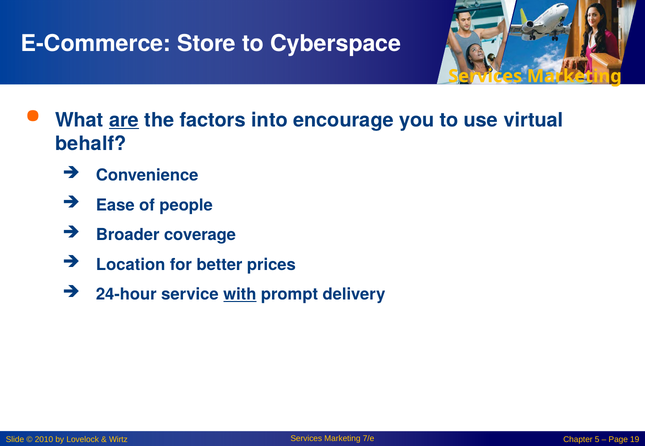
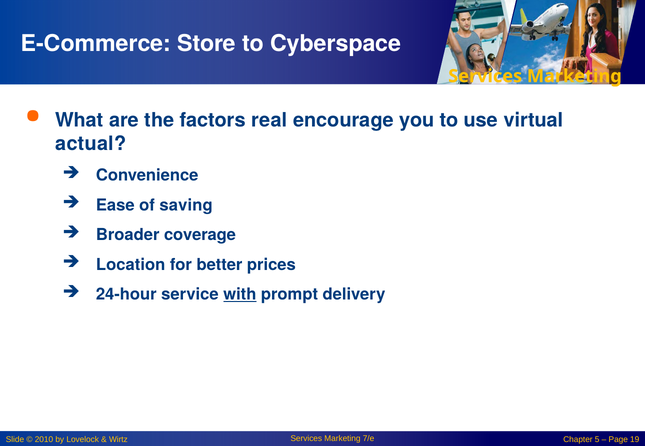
are underline: present -> none
into: into -> real
behalf: behalf -> actual
people: people -> saving
